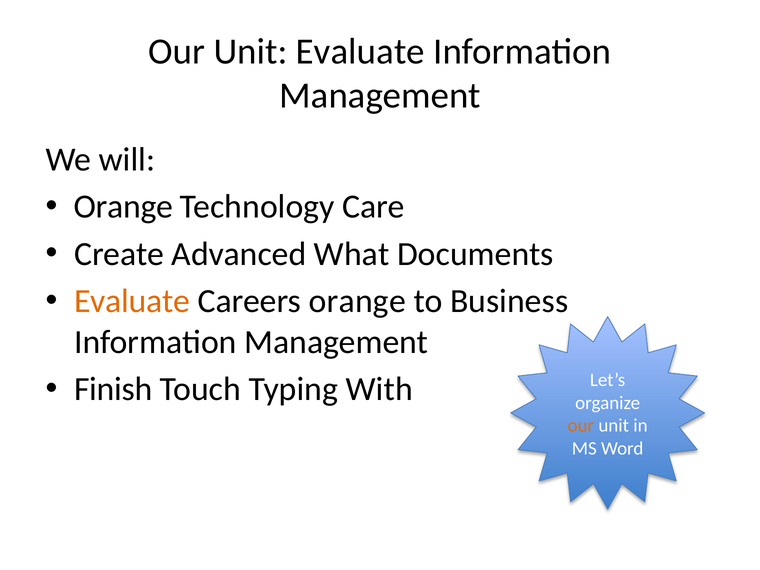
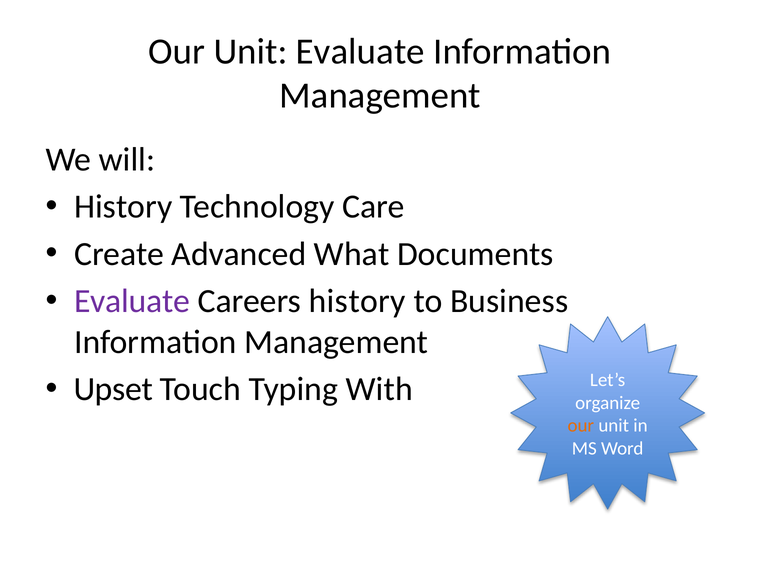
Orange at (123, 207): Orange -> History
Evaluate at (132, 301) colour: orange -> purple
Careers orange: orange -> history
Finish: Finish -> Upset
